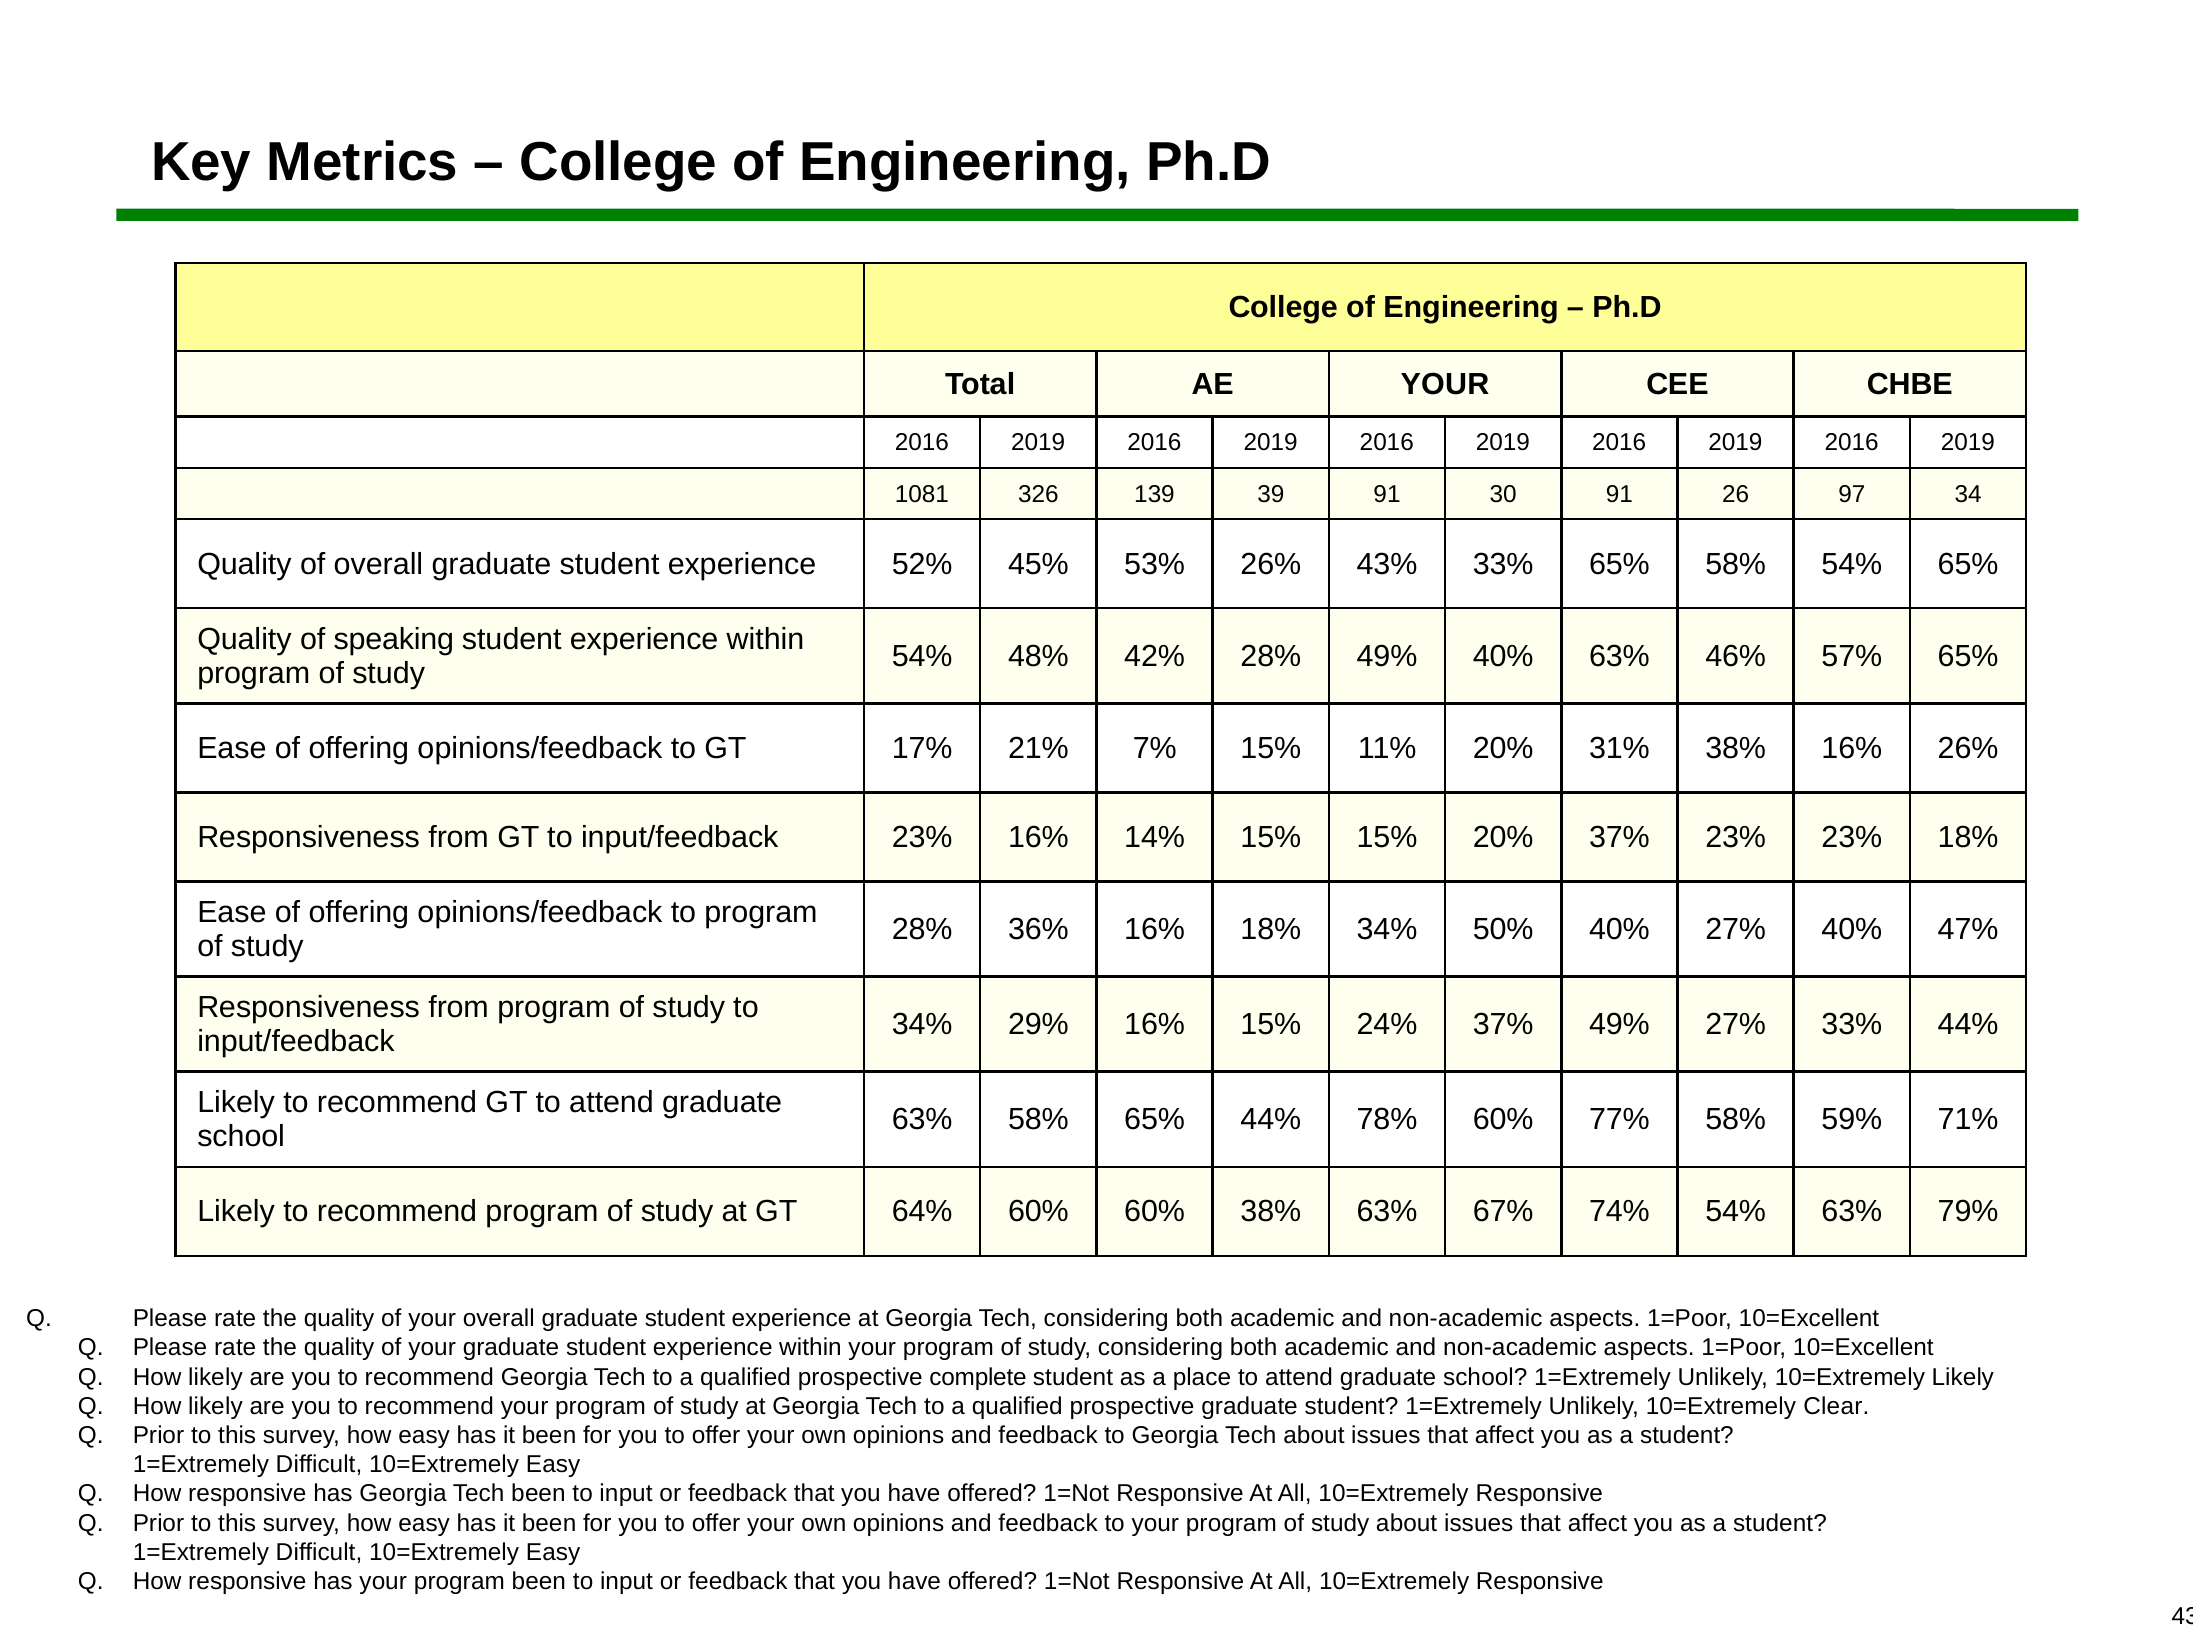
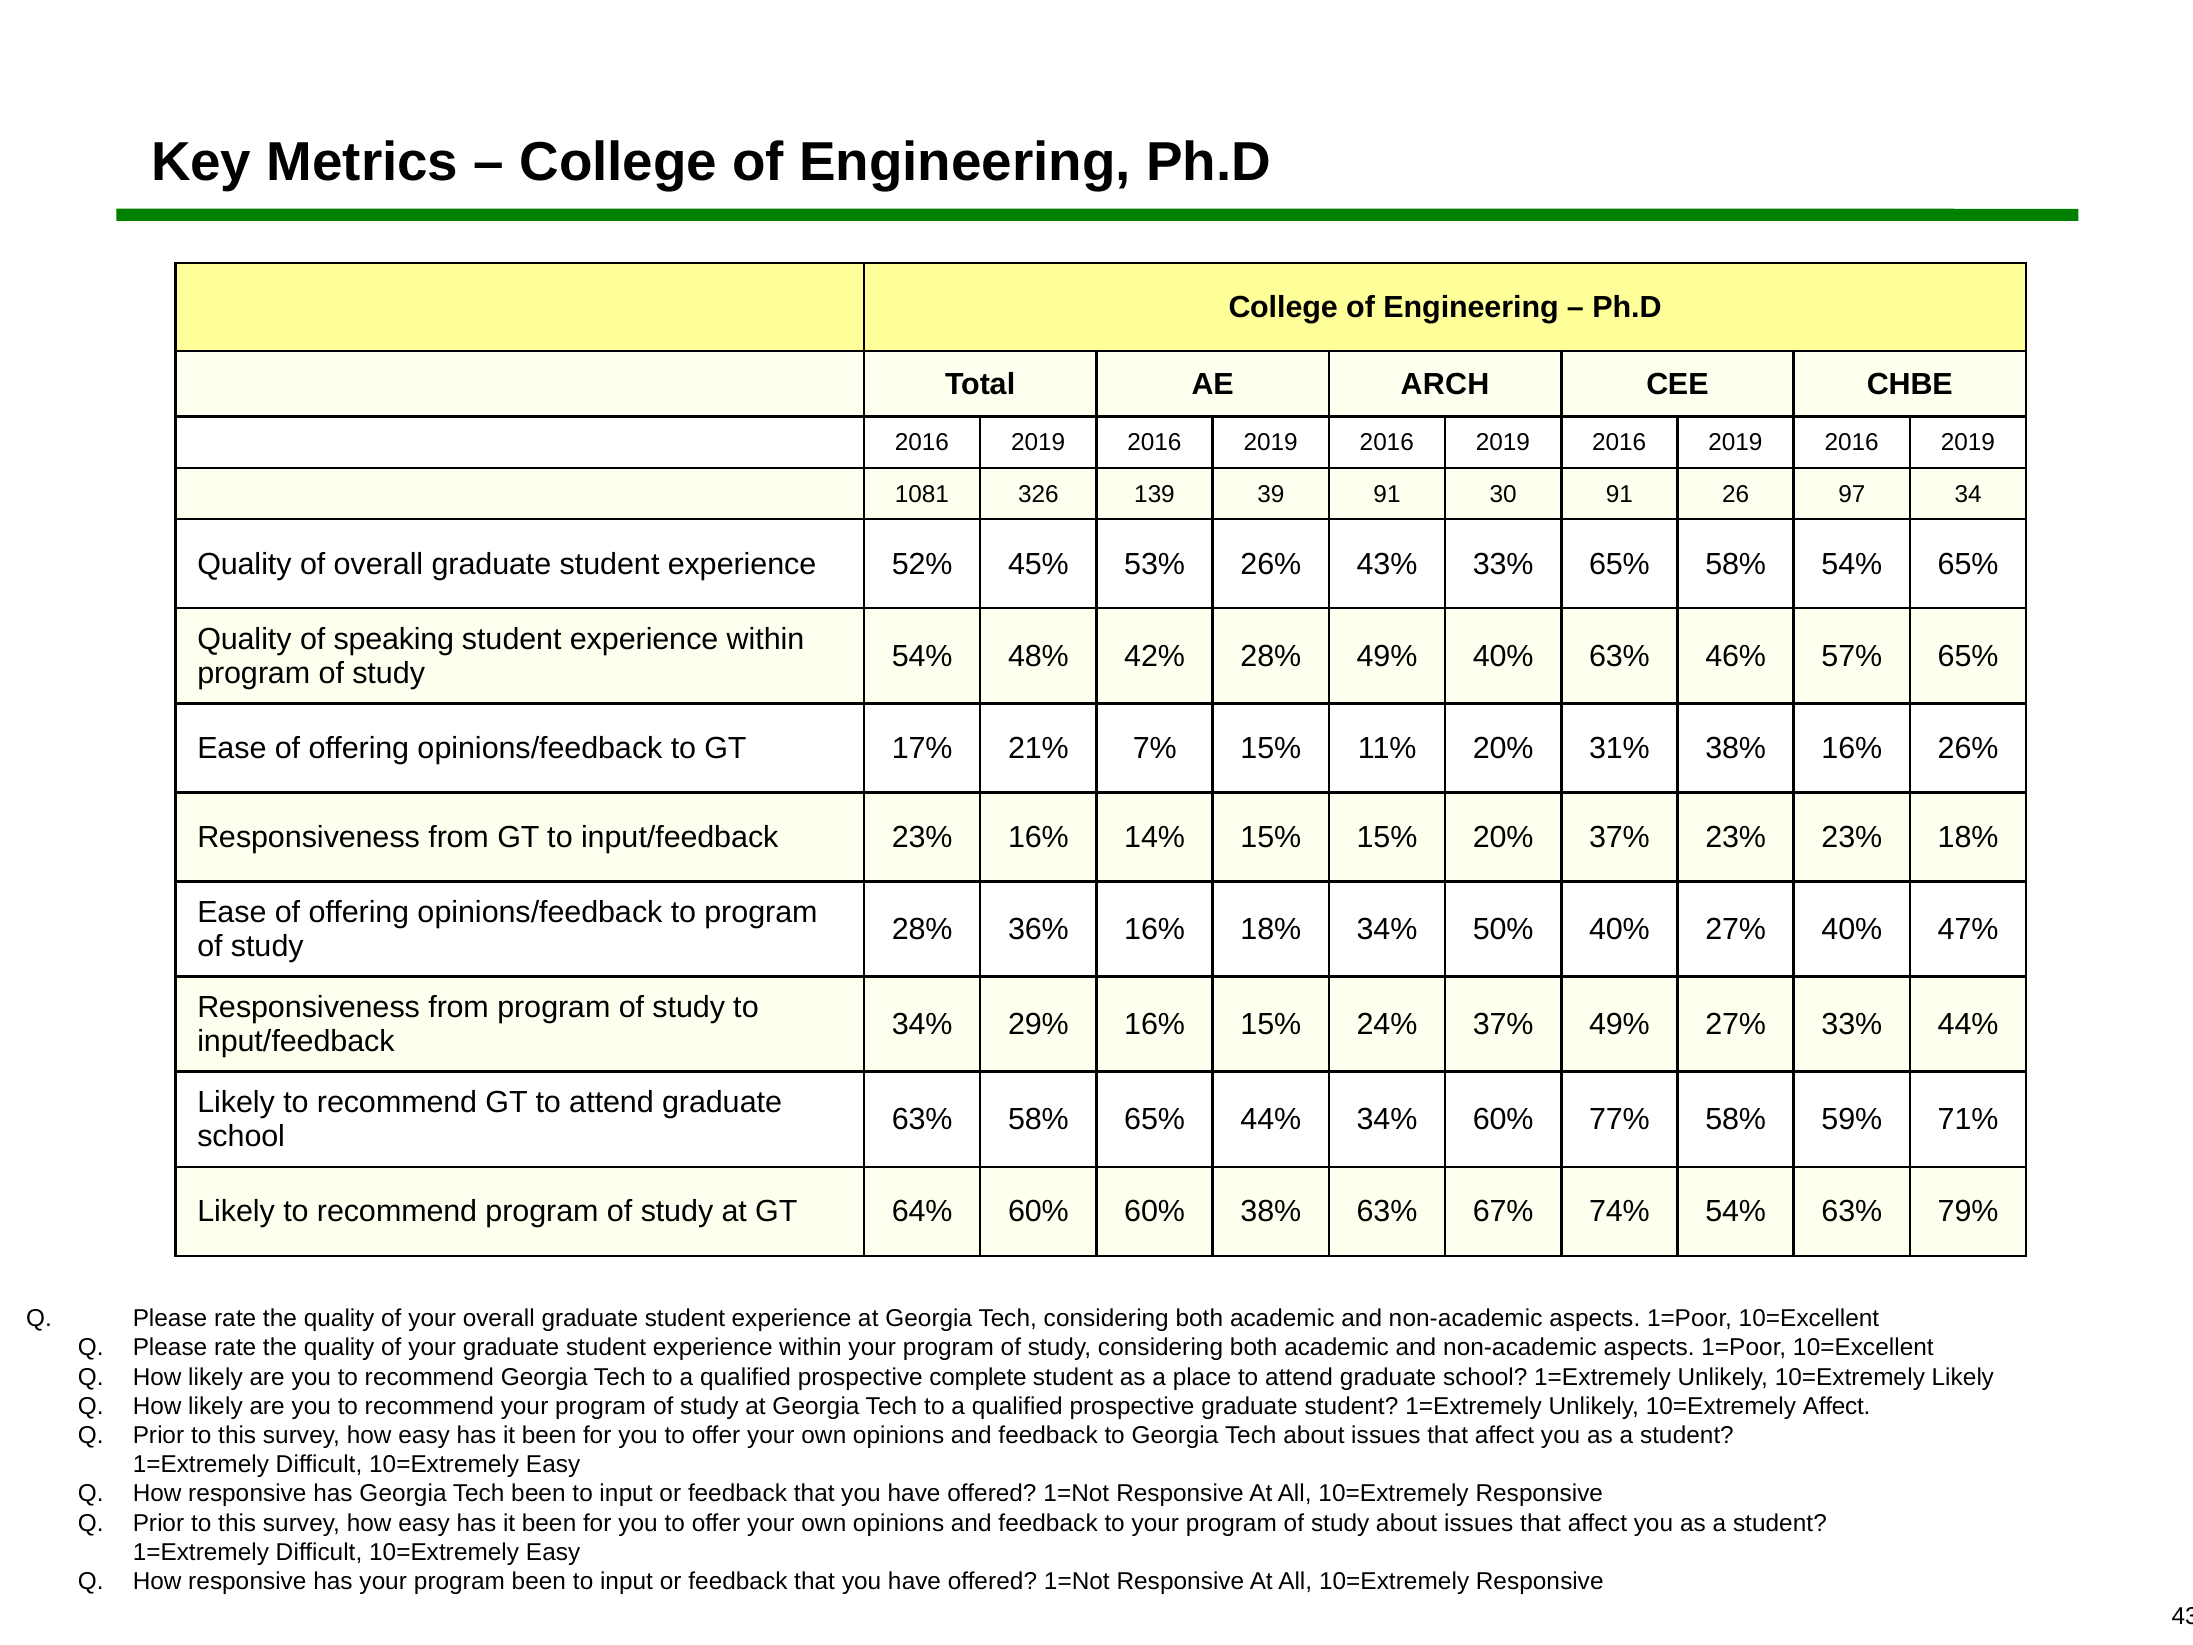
AE YOUR: YOUR -> ARCH
44% 78%: 78% -> 34%
10=Extremely Clear: Clear -> Affect
